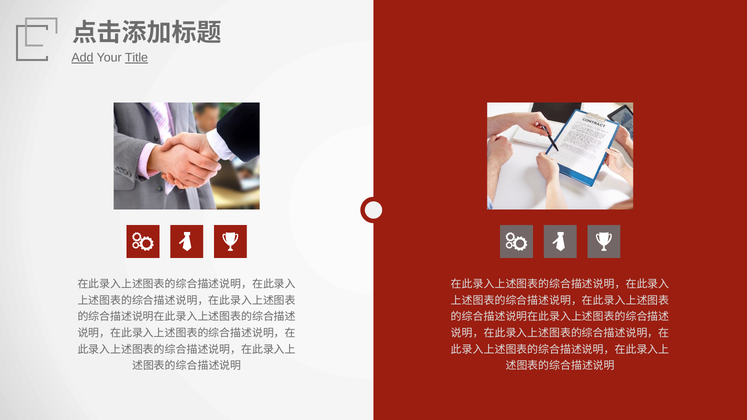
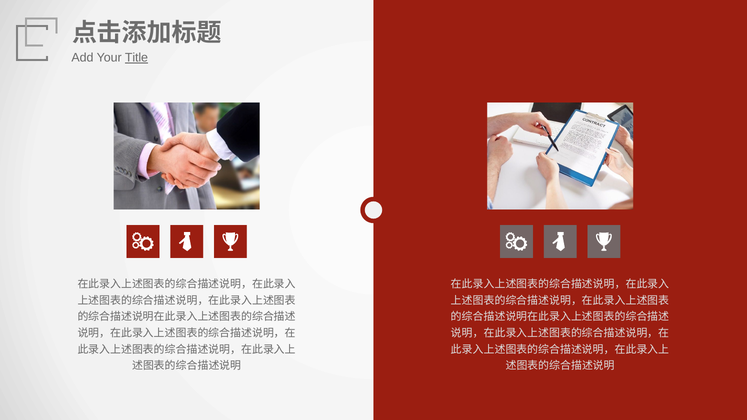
Add underline: present -> none
